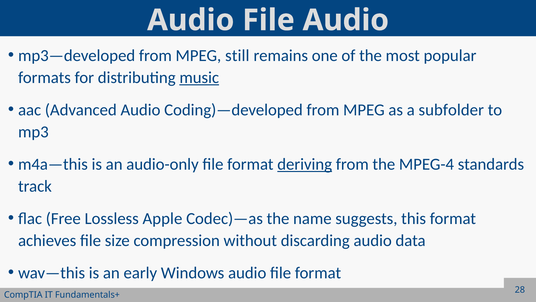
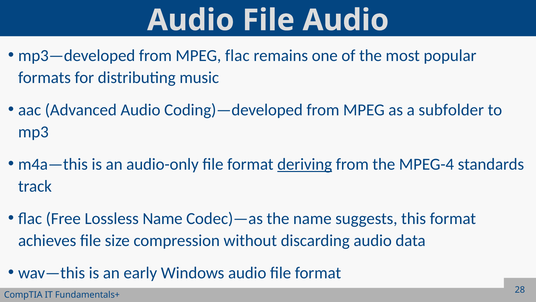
MPEG still: still -> flac
music underline: present -> none
Lossless Apple: Apple -> Name
